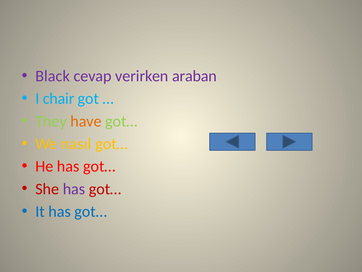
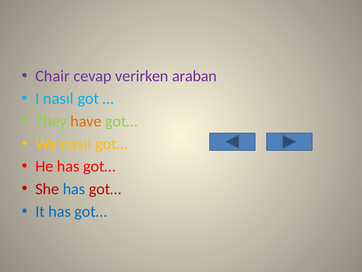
Black: Black -> Chair
I chair: chair -> nasıl
has at (74, 189) colour: purple -> blue
